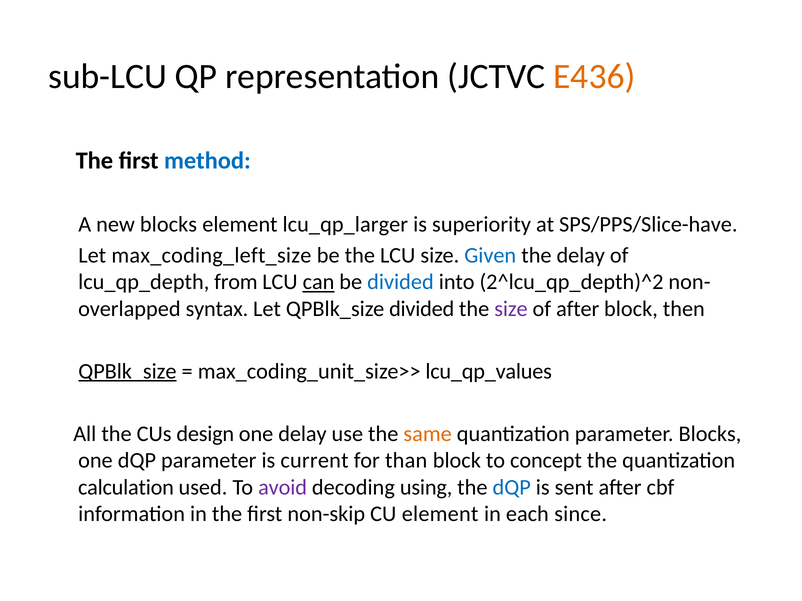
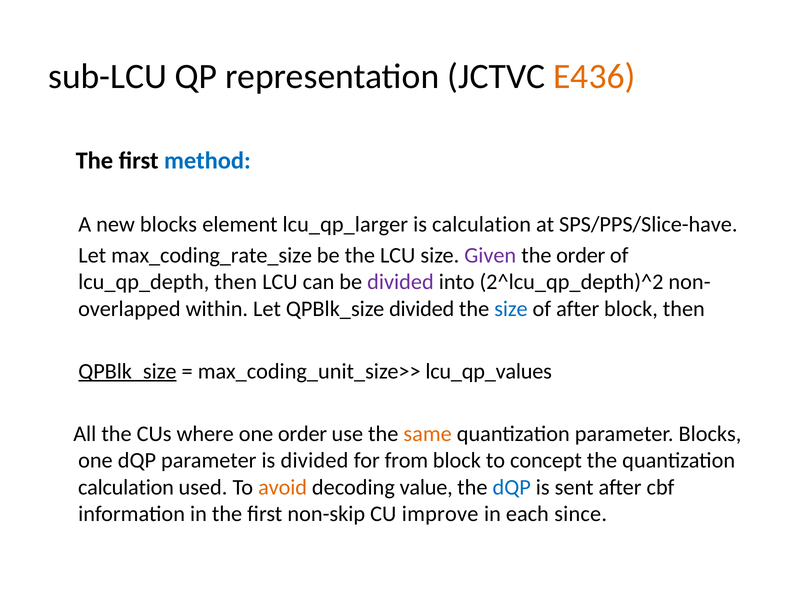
is superiority: superiority -> calculation
max_coding_left_size: max_coding_left_size -> max_coding_rate_size
Given colour: blue -> purple
the delay: delay -> order
lcu_qp_depth from: from -> then
can underline: present -> none
divided at (400, 282) colour: blue -> purple
syntax: syntax -> within
size at (511, 309) colour: purple -> blue
design: design -> where
one delay: delay -> order
is current: current -> divided
than: than -> from
avoid colour: purple -> orange
using: using -> value
CU element: element -> improve
